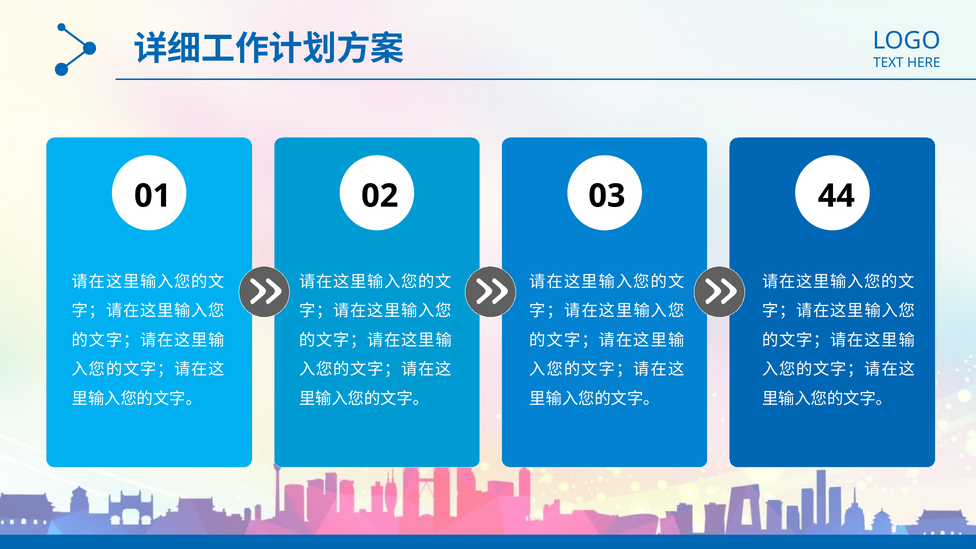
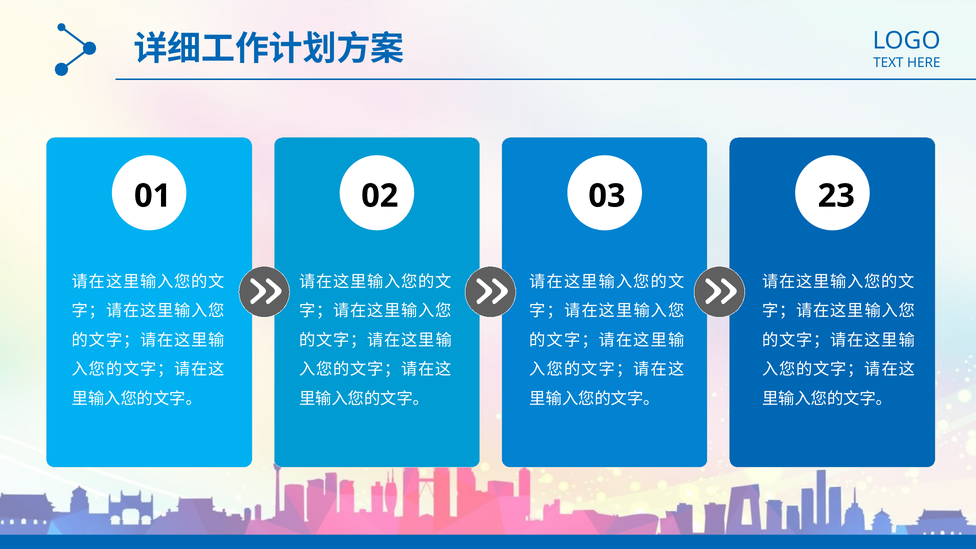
44: 44 -> 23
